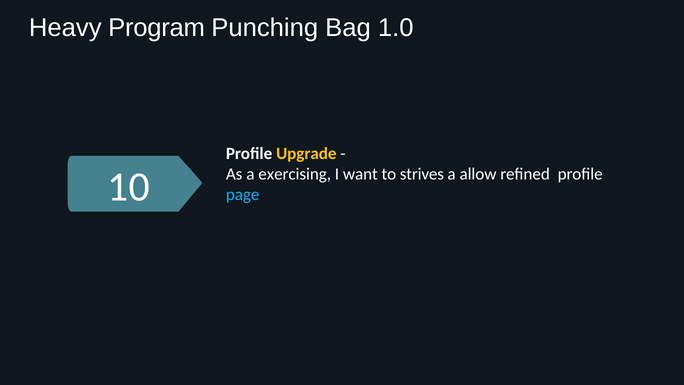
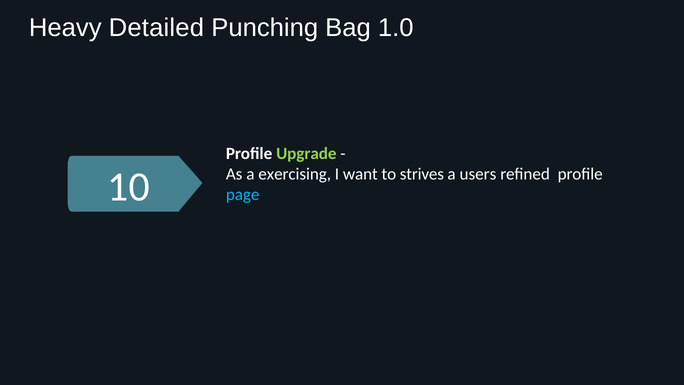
Program: Program -> Detailed
Upgrade colour: yellow -> light green
allow: allow -> users
